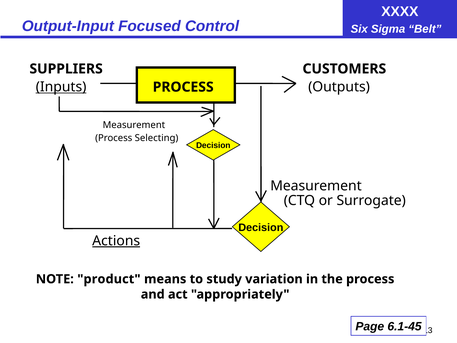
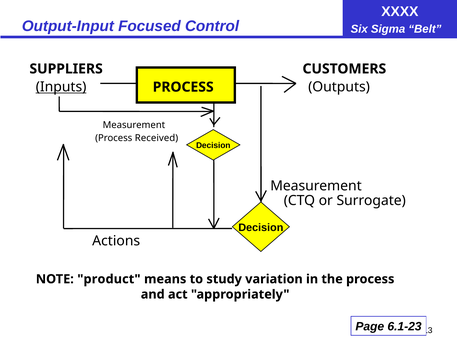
Selecting: Selecting -> Received
Actions underline: present -> none
6.1-45: 6.1-45 -> 6.1-23
